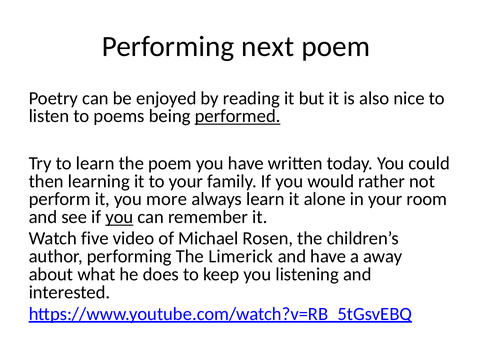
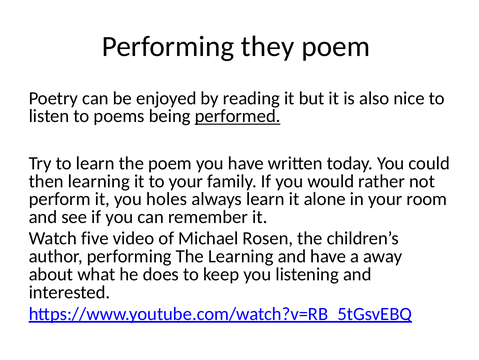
next: next -> they
more: more -> holes
you at (119, 217) underline: present -> none
The Limerick: Limerick -> Learning
